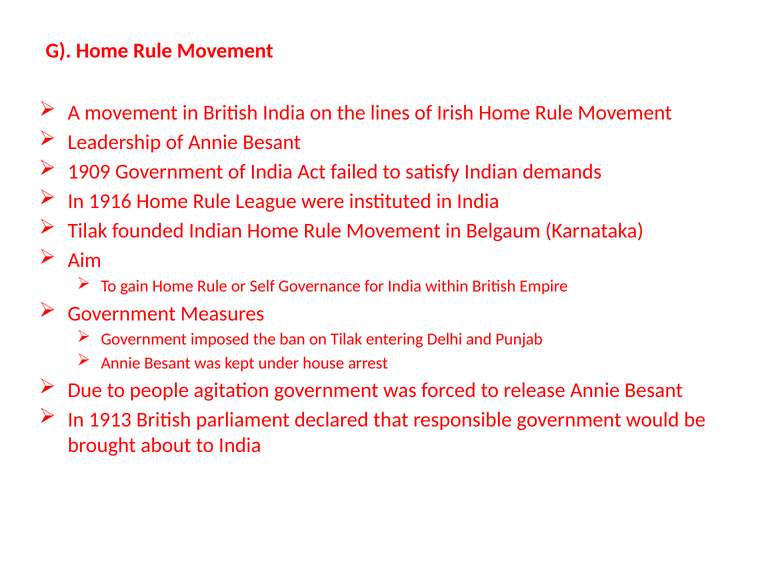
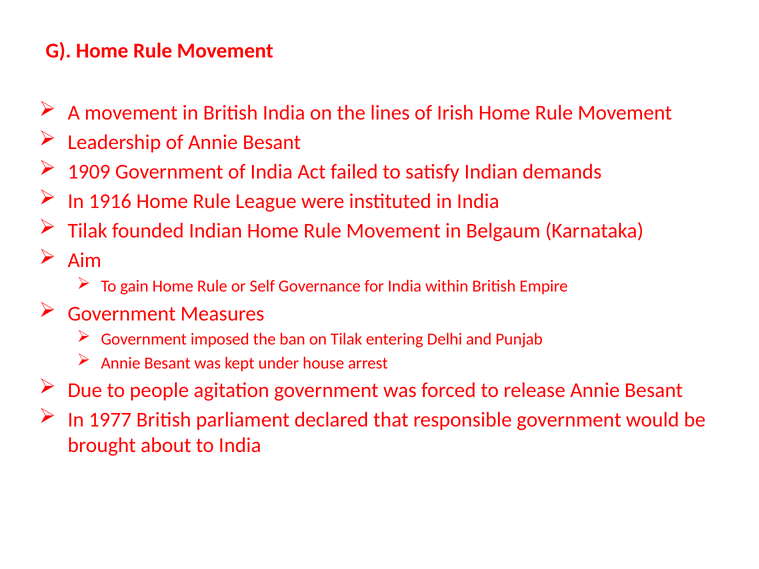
1913: 1913 -> 1977
